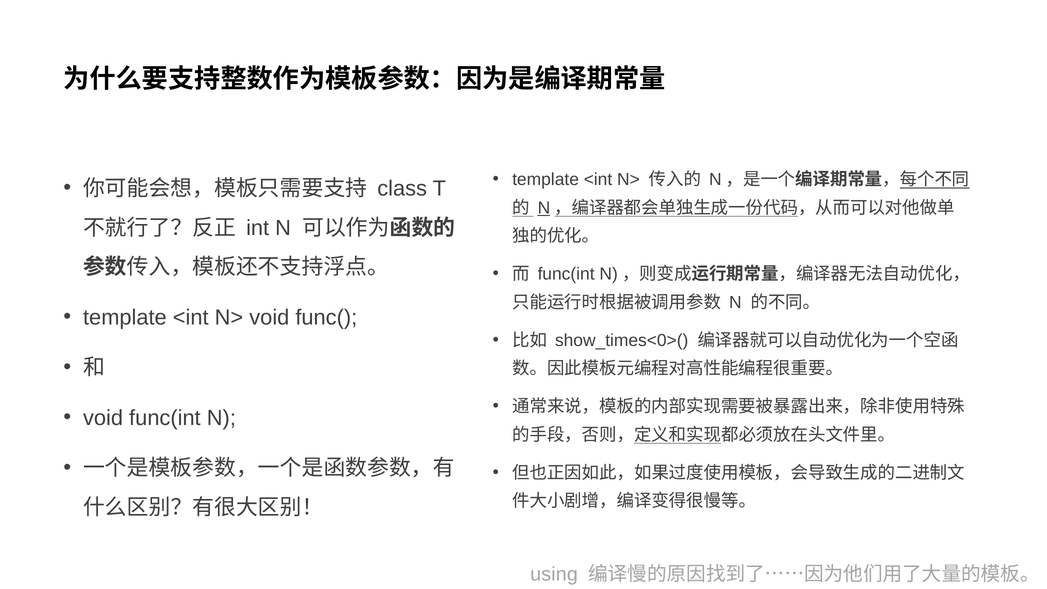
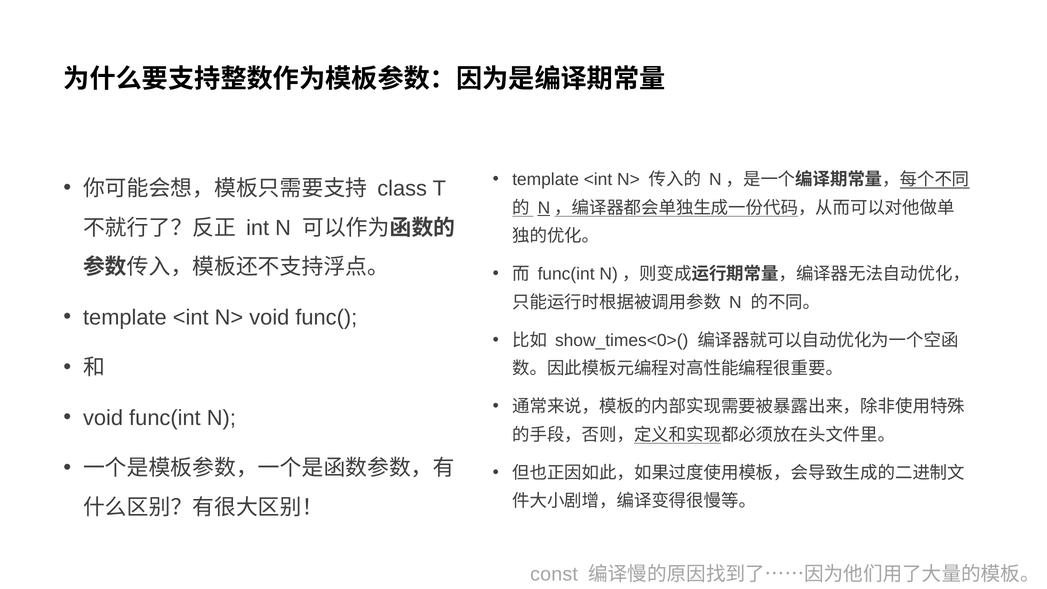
using: using -> const
